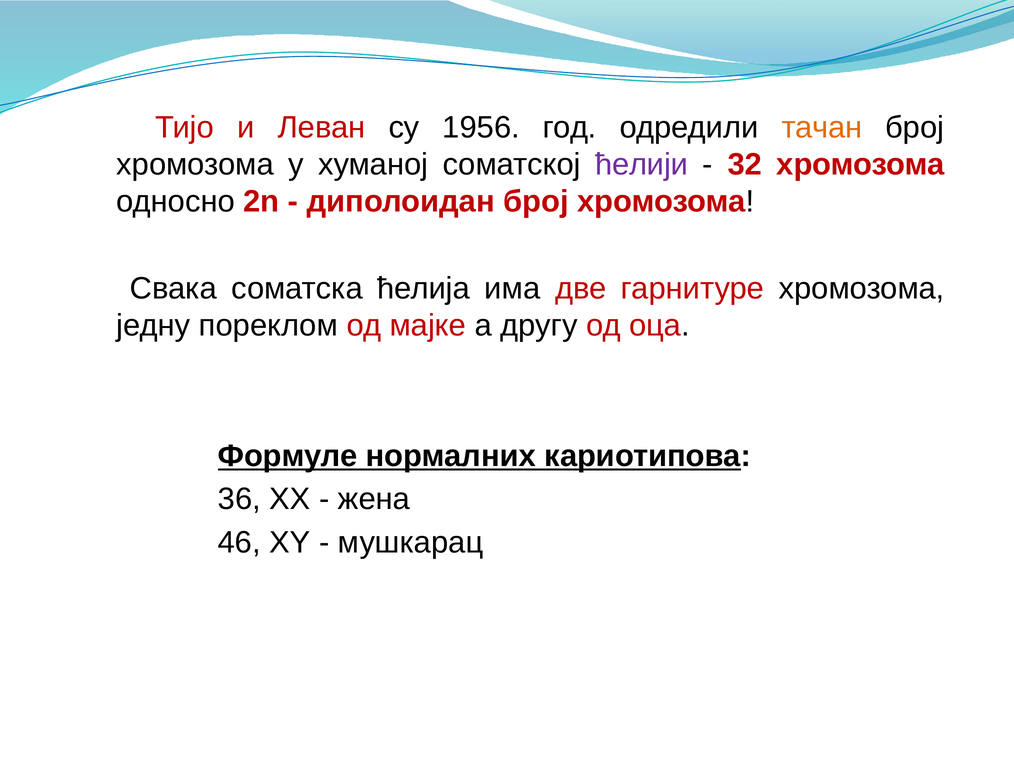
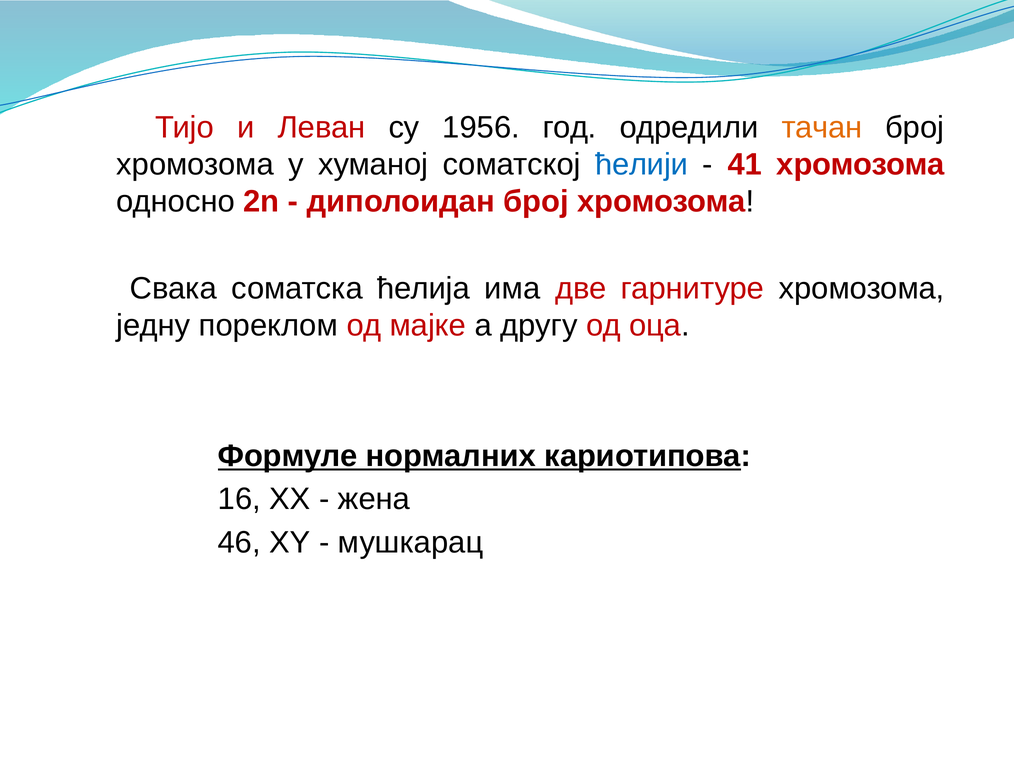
ћелији colour: purple -> blue
32: 32 -> 41
36: 36 -> 16
